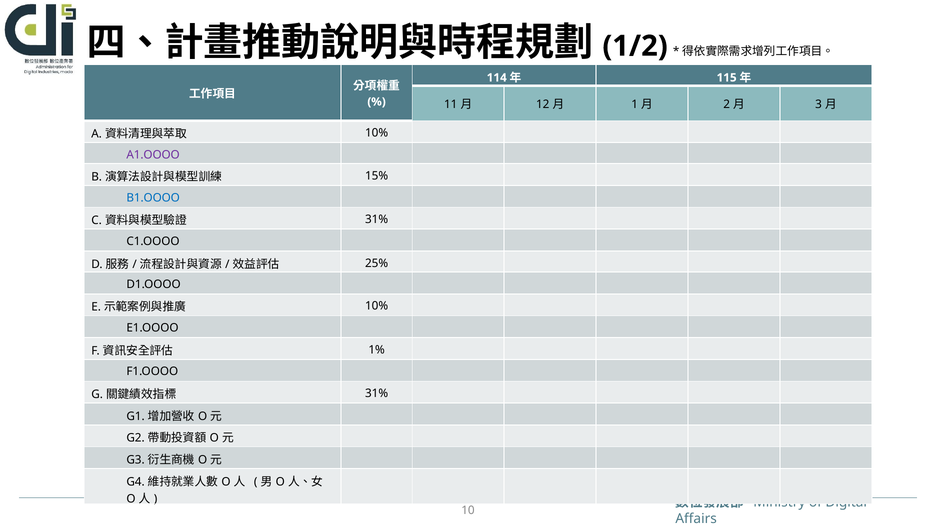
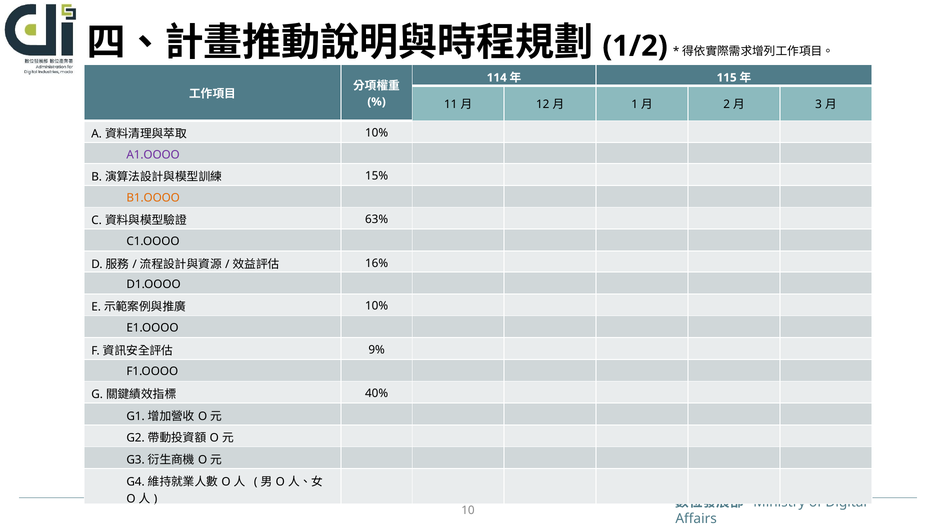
B1.OOOO colour: blue -> orange
31% at (377, 219): 31% -> 63%
25%: 25% -> 16%
1%: 1% -> 9%
31% at (377, 393): 31% -> 40%
